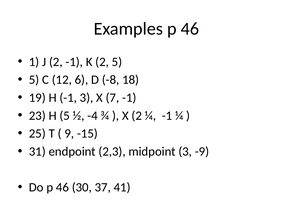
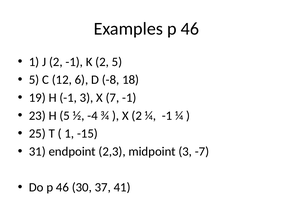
9 at (69, 134): 9 -> 1
-9: -9 -> -7
